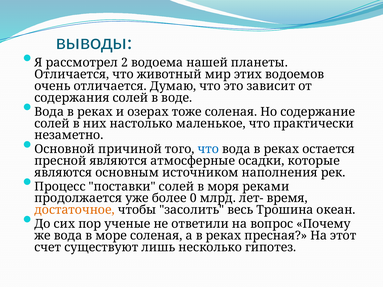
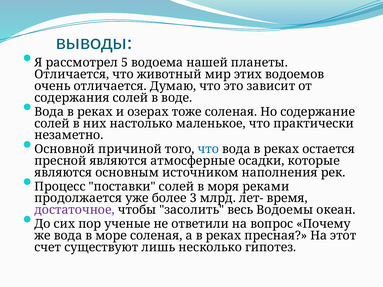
2: 2 -> 5
0: 0 -> 3
достаточное colour: orange -> purple
Трошина: Трошина -> Водоемы
